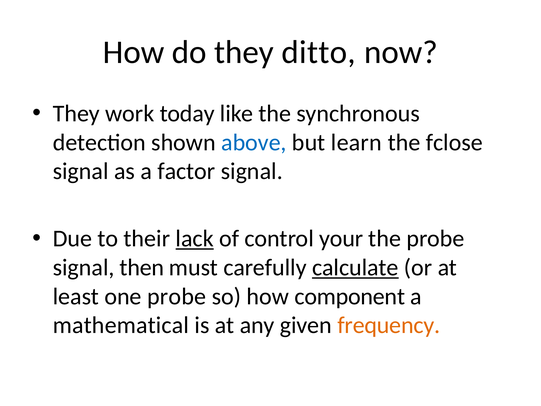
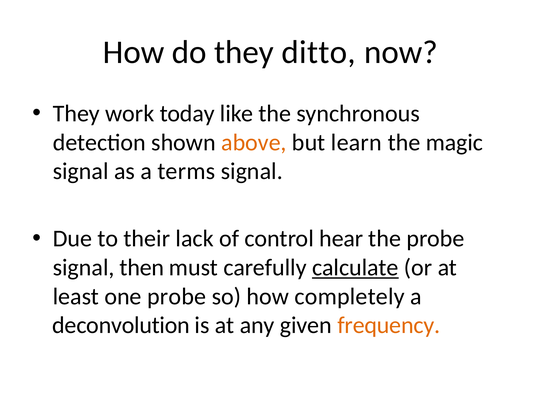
above colour: blue -> orange
fclose: fclose -> magic
factor: factor -> terms
lack underline: present -> none
your: your -> hear
component: component -> completely
mathematical: mathematical -> deconvolution
